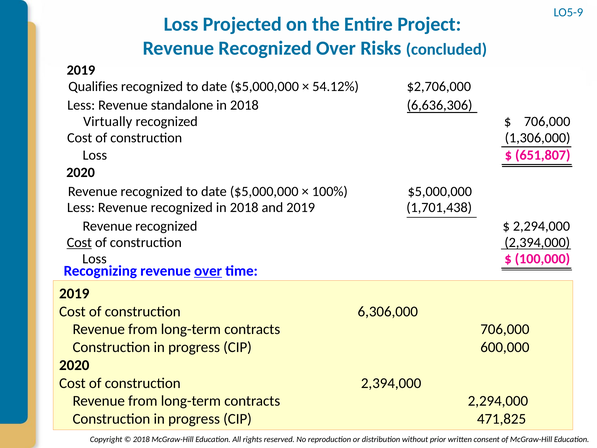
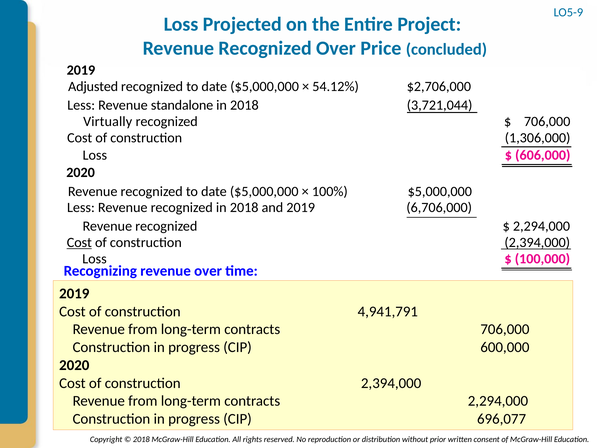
Risks: Risks -> Price
Qualifies: Qualifies -> Adjusted
6,636,306: 6,636,306 -> 3,721,044
651,807: 651,807 -> 606,000
1,701,438: 1,701,438 -> 6,706,000
over at (208, 271) underline: present -> none
6,306,000: 6,306,000 -> 4,941,791
471,825: 471,825 -> 696,077
